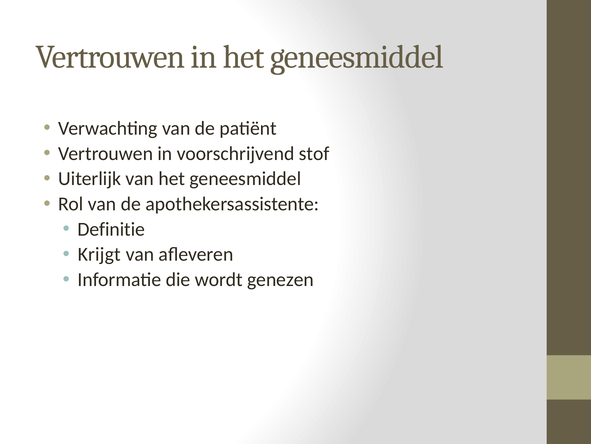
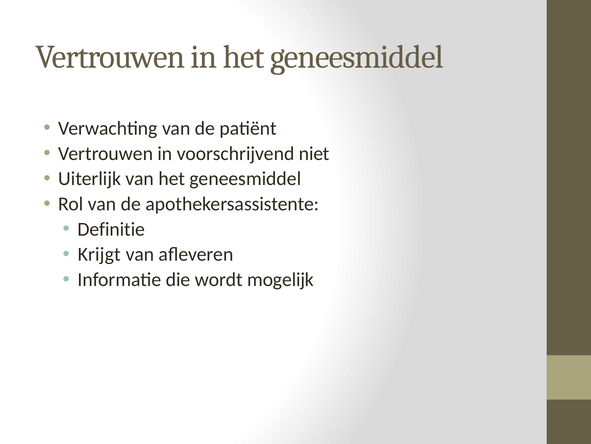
stof: stof -> niet
genezen: genezen -> mogelijk
